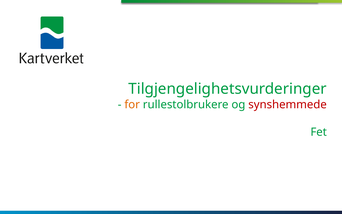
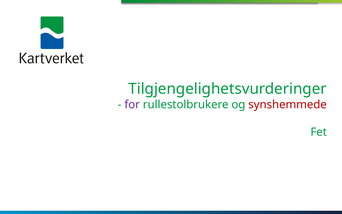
for colour: orange -> purple
